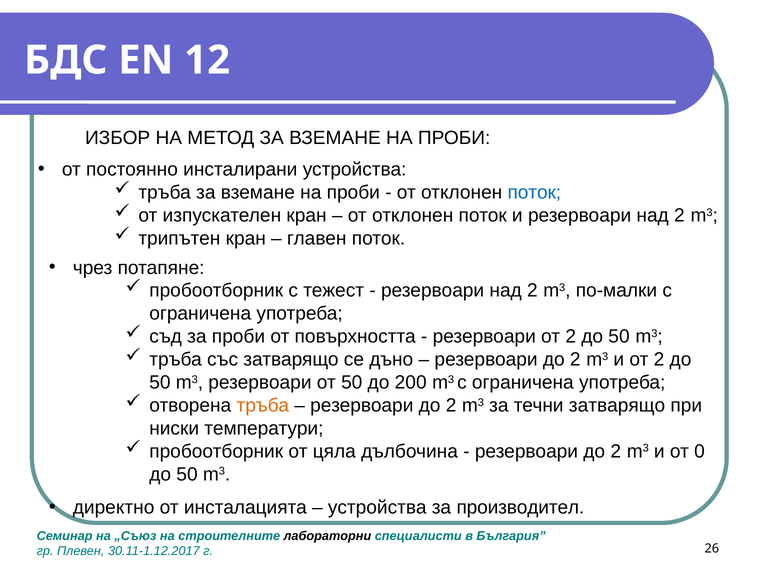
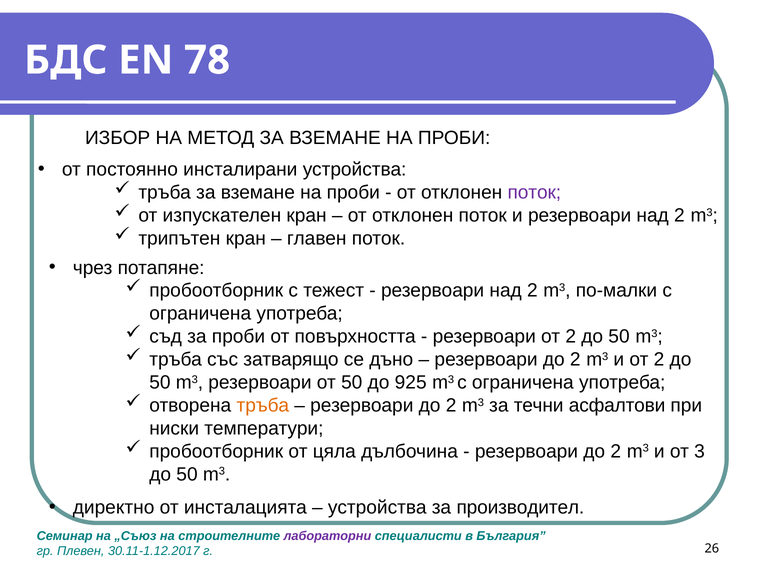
12: 12 -> 78
поток at (534, 193) colour: blue -> purple
200: 200 -> 925
течни затварящо: затварящо -> асфалтови
0: 0 -> 3
лабораторни colour: black -> purple
